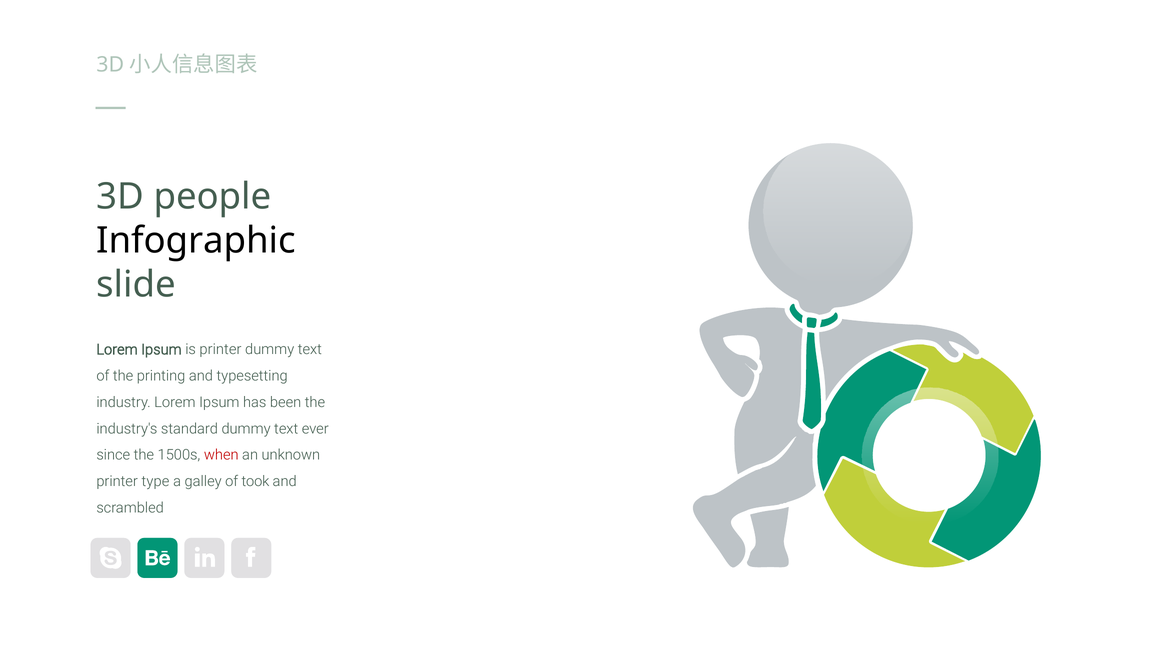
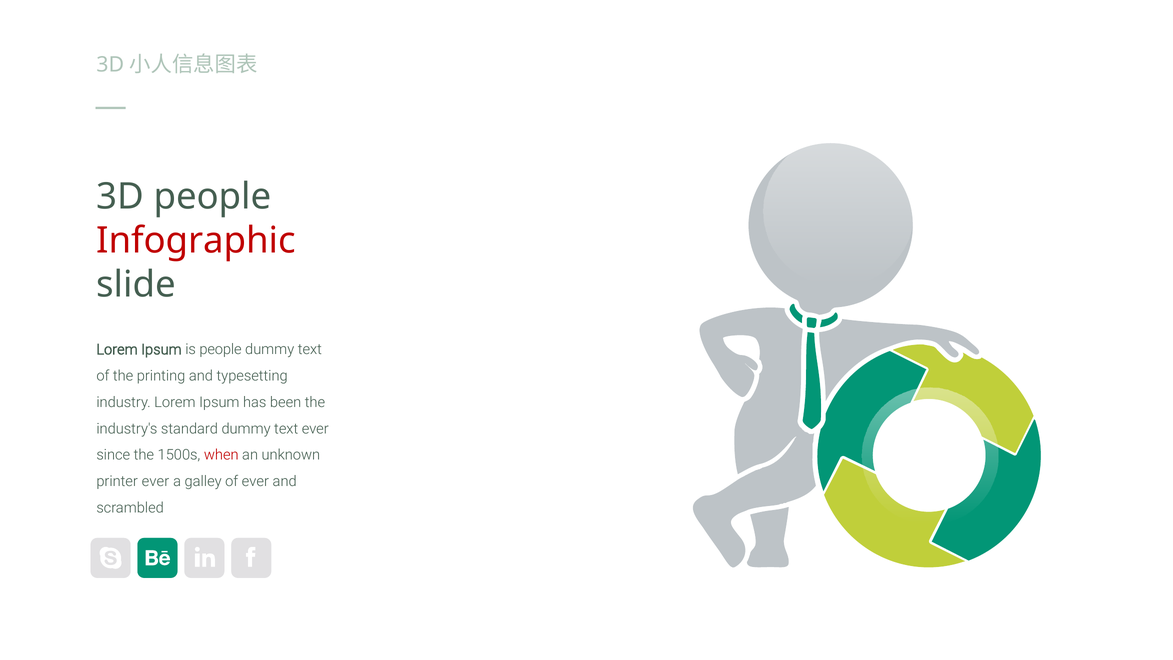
Infographic colour: black -> red
is printer: printer -> people
printer type: type -> ever
of took: took -> ever
